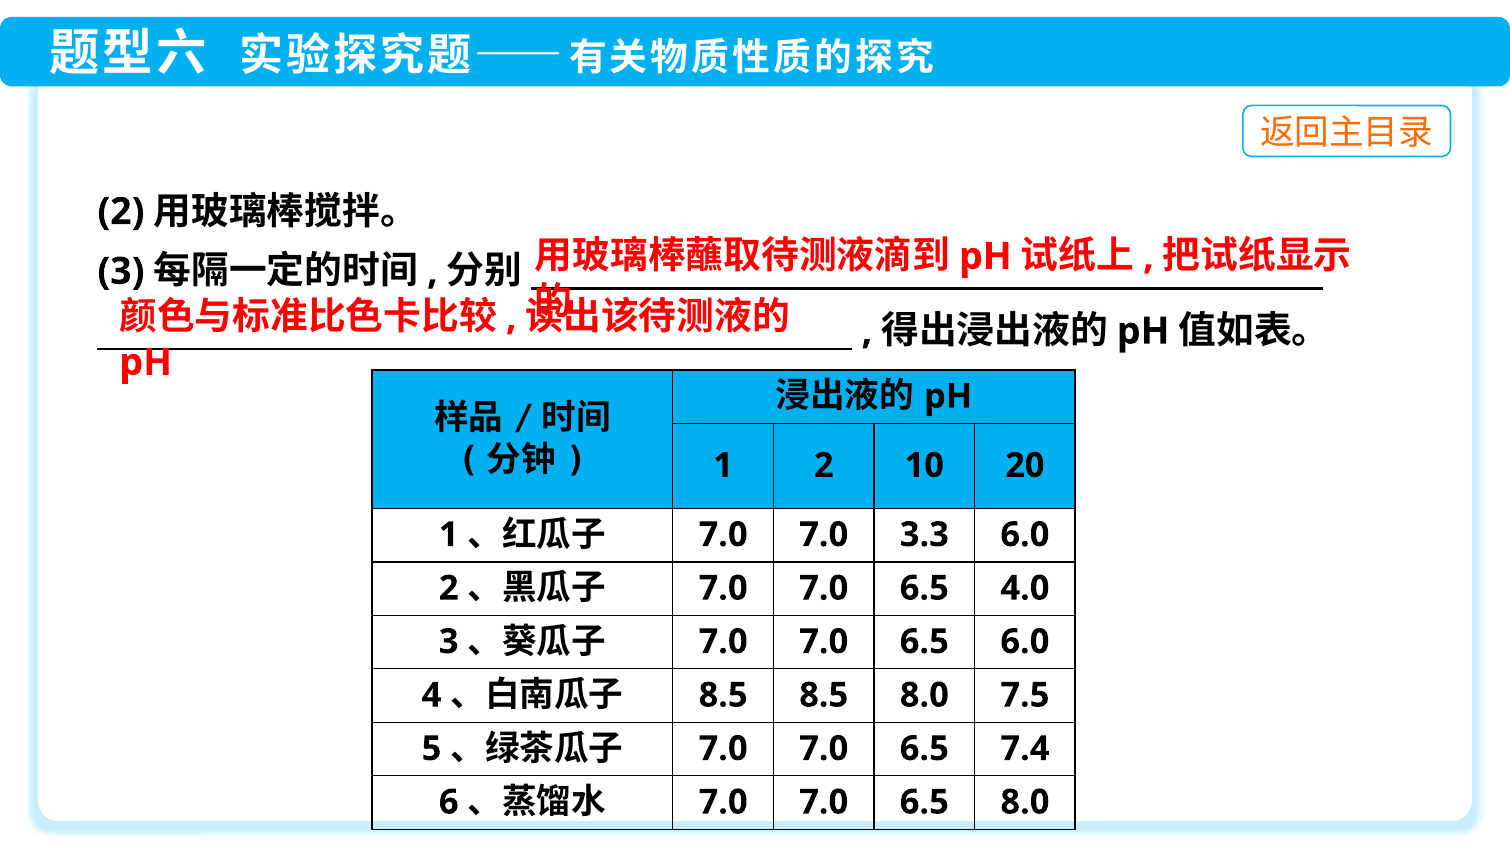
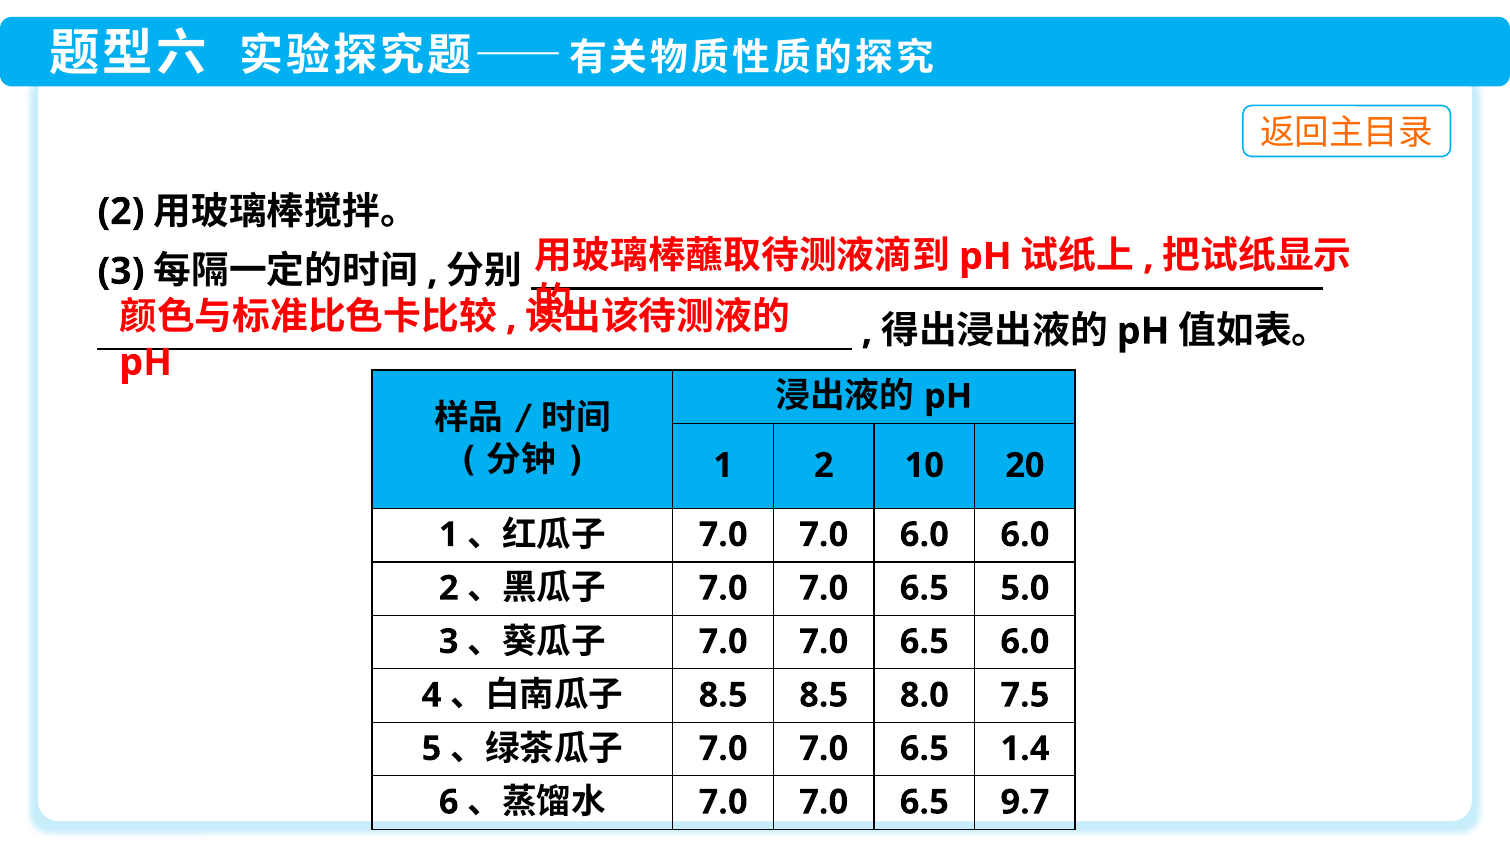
7.0 3.3: 3.3 -> 6.0
4.0: 4.0 -> 5.0
7.4: 7.4 -> 1.4
6.5 8.0: 8.0 -> 9.7
